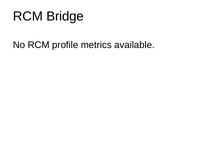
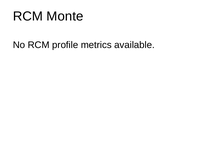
Bridge: Bridge -> Monte
